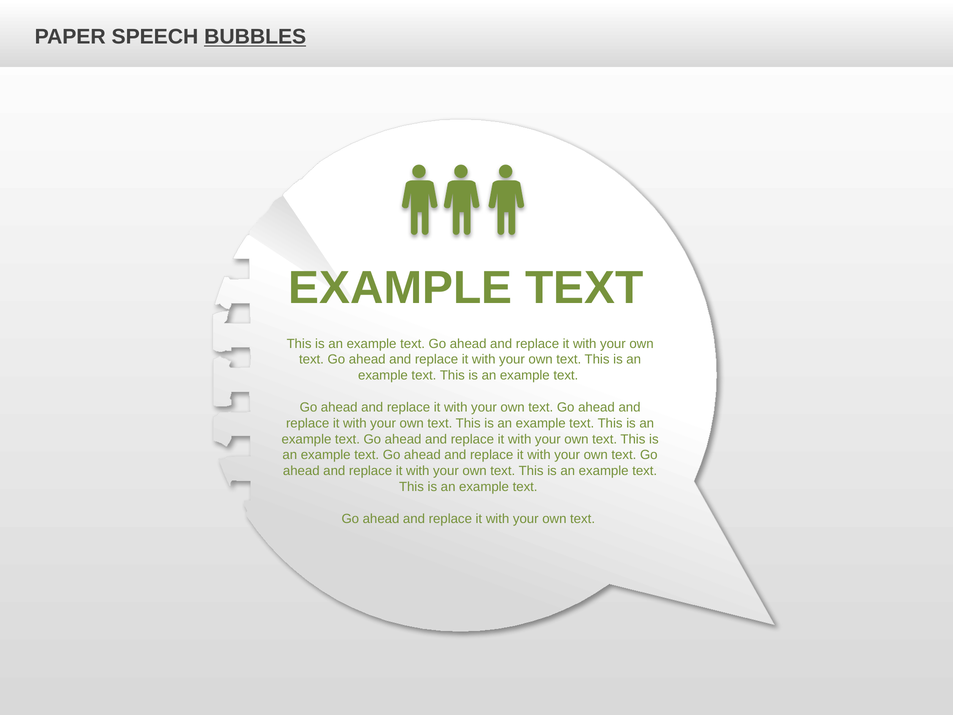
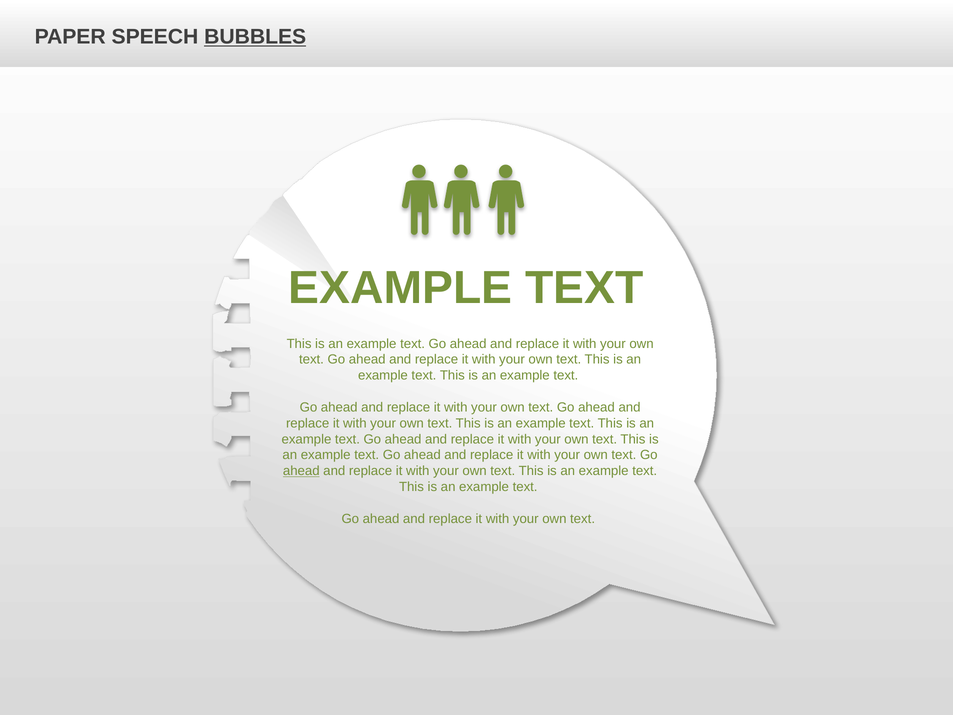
ahead at (301, 471) underline: none -> present
